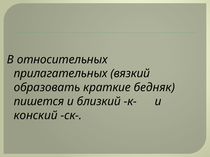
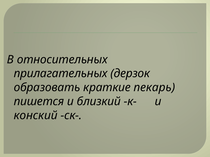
вязкий: вязкий -> дерзок
бедняк: бедняк -> пекарь
